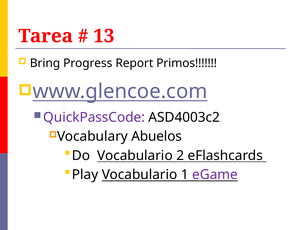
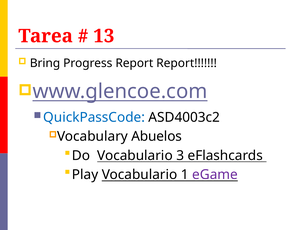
Report Primos: Primos -> Report
QuickPassCode colour: purple -> blue
2: 2 -> 3
